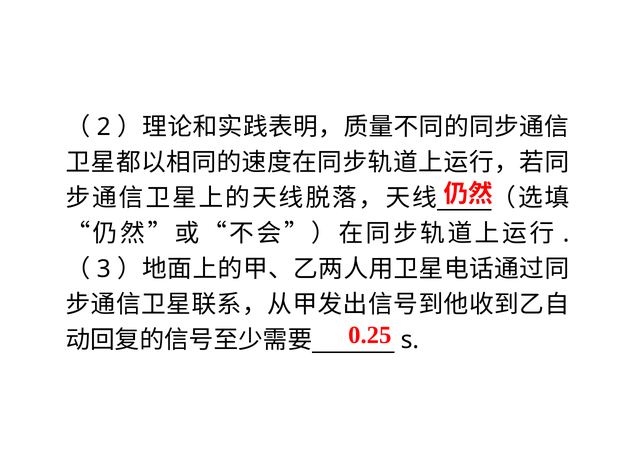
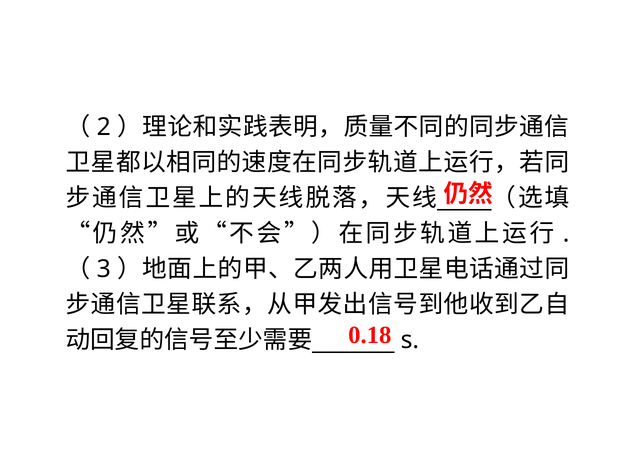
0.25: 0.25 -> 0.18
